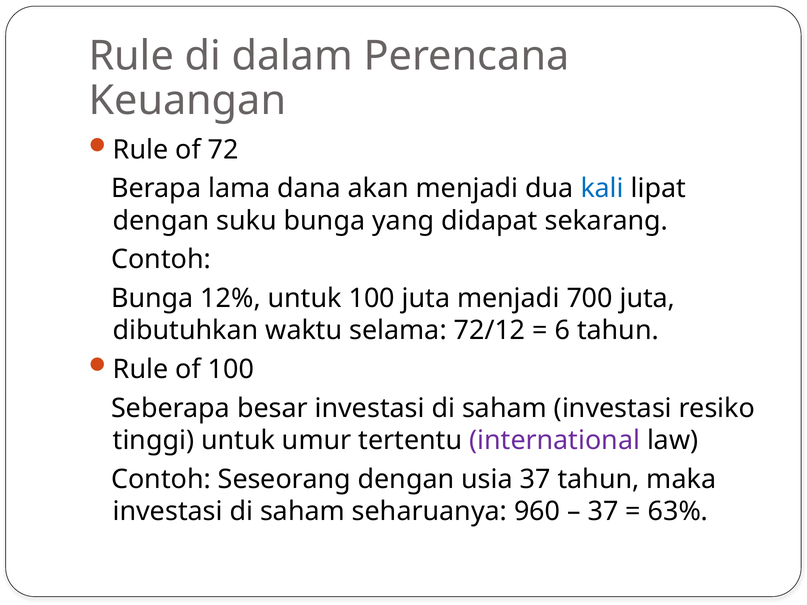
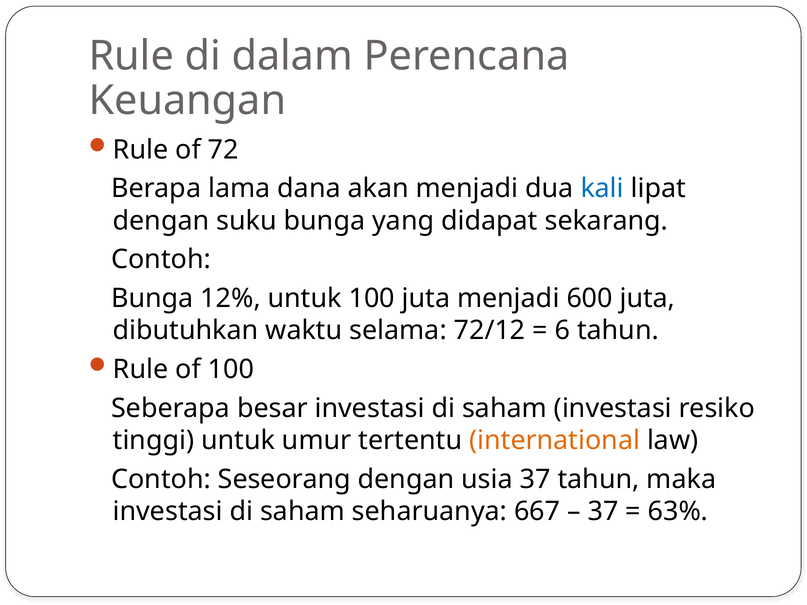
700: 700 -> 600
international colour: purple -> orange
960: 960 -> 667
